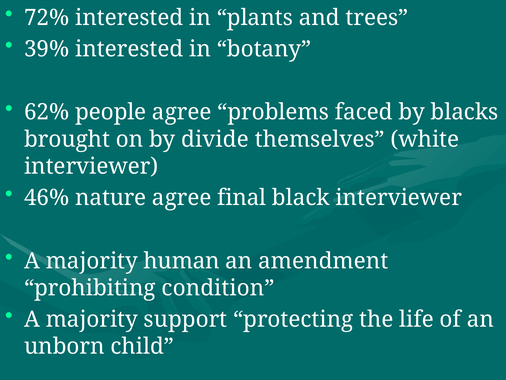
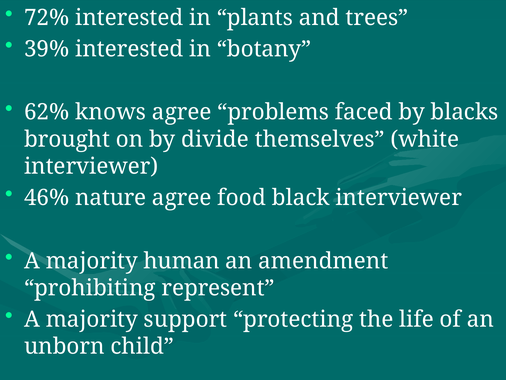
people: people -> knows
final: final -> food
condition: condition -> represent
